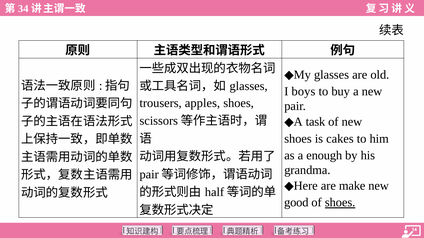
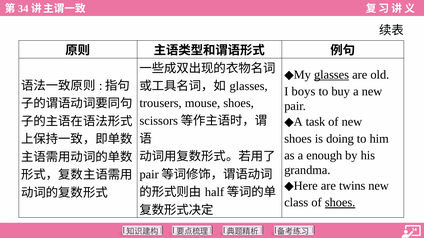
glasses at (332, 75) underline: none -> present
apples: apples -> mouse
cakes: cakes -> doing
make: make -> twins
good: good -> class
